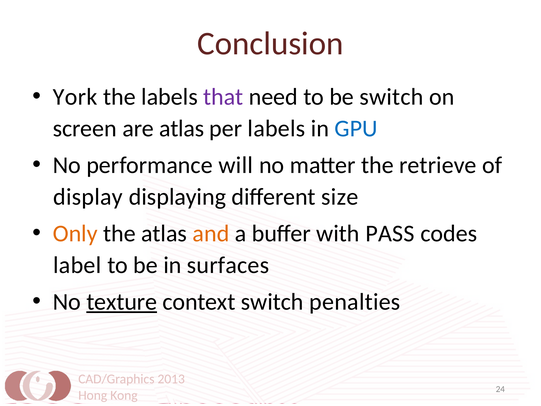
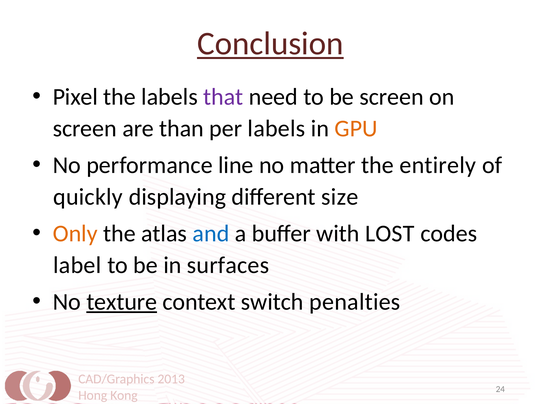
Conclusion underline: none -> present
York: York -> Pixel
be switch: switch -> screen
are atlas: atlas -> than
GPU colour: blue -> orange
will: will -> line
retrieve: retrieve -> entirely
display: display -> quickly
and colour: orange -> blue
PASS: PASS -> LOST
